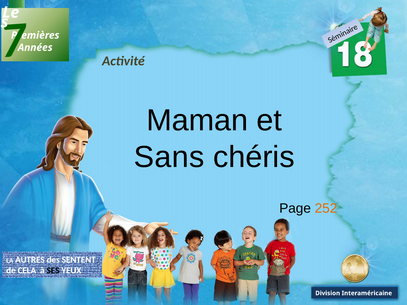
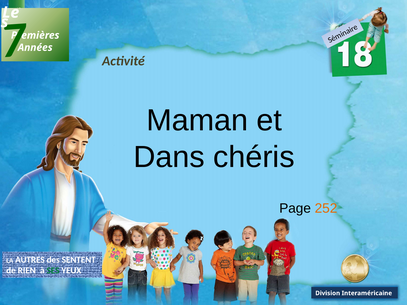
Sans: Sans -> Dans
CELA: CELA -> RIEN
SES colour: black -> green
